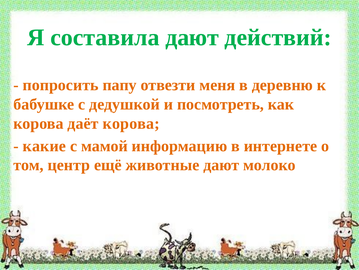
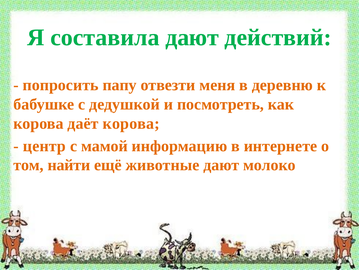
какие: какие -> центр
центр: центр -> найти
